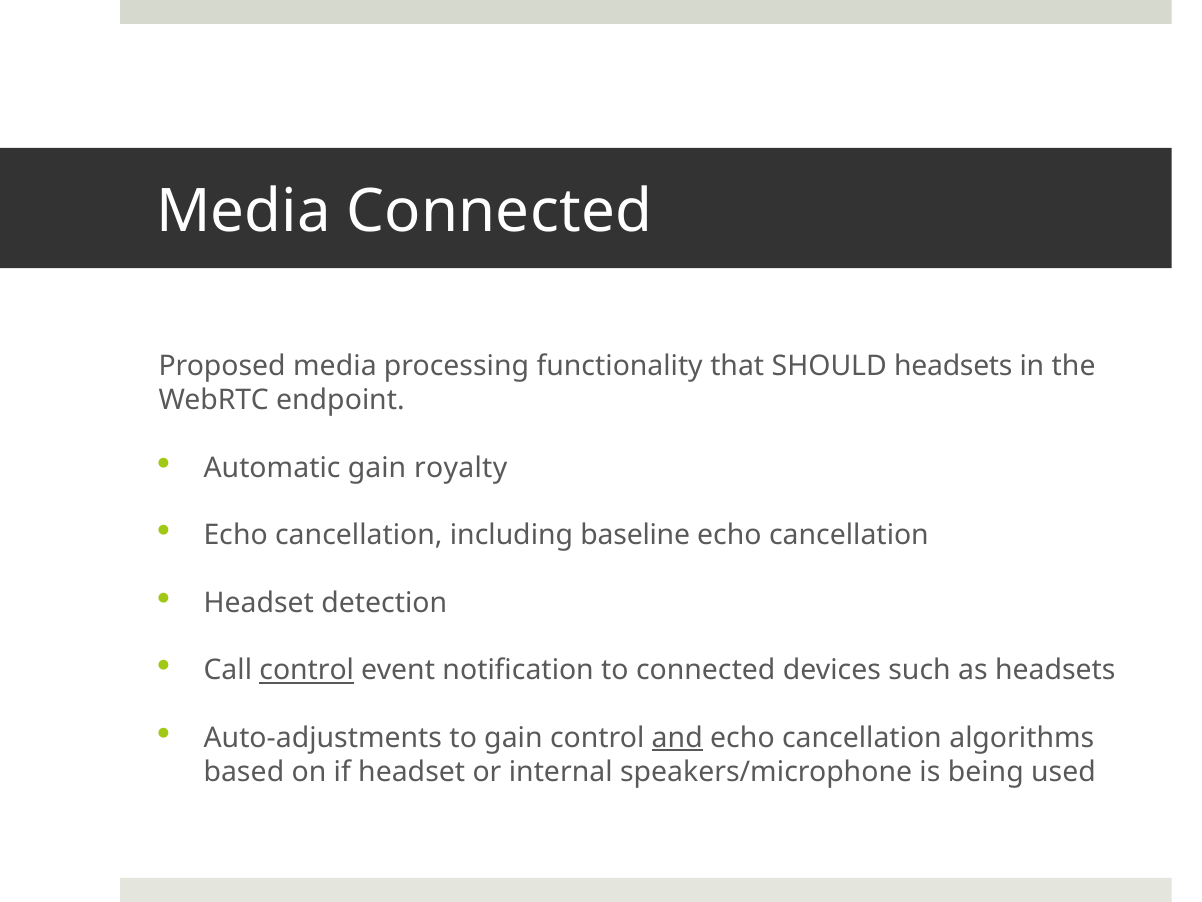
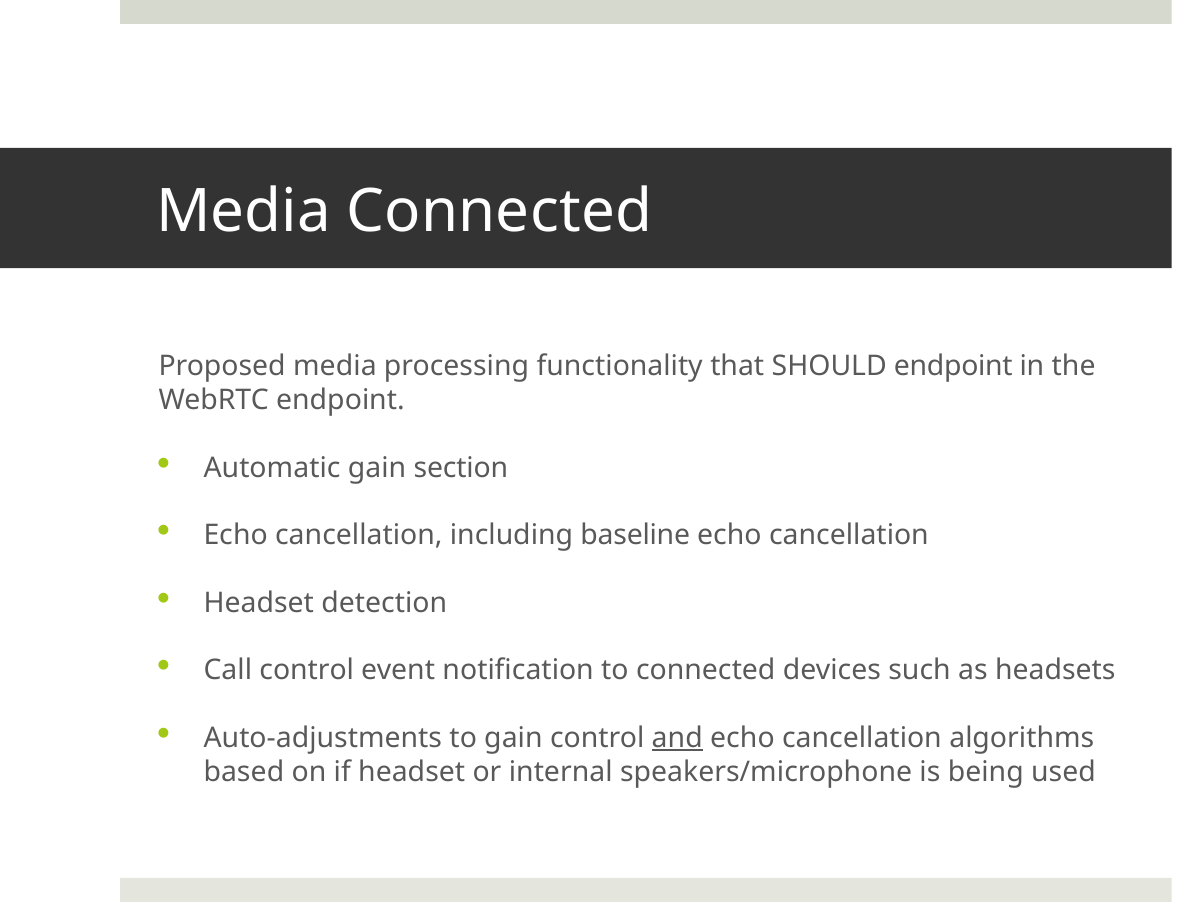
SHOULD headsets: headsets -> endpoint
royalty: royalty -> section
control at (307, 670) underline: present -> none
